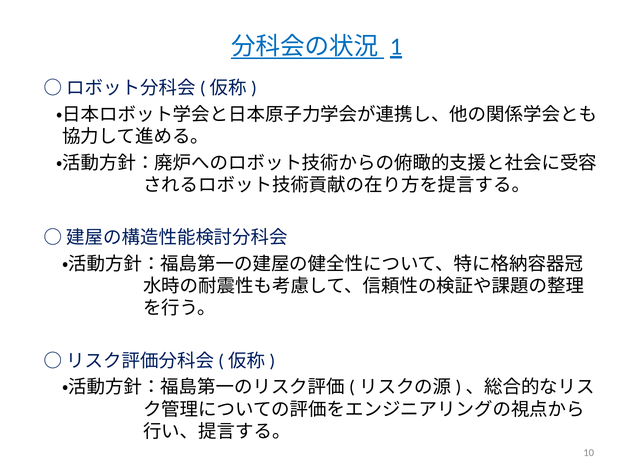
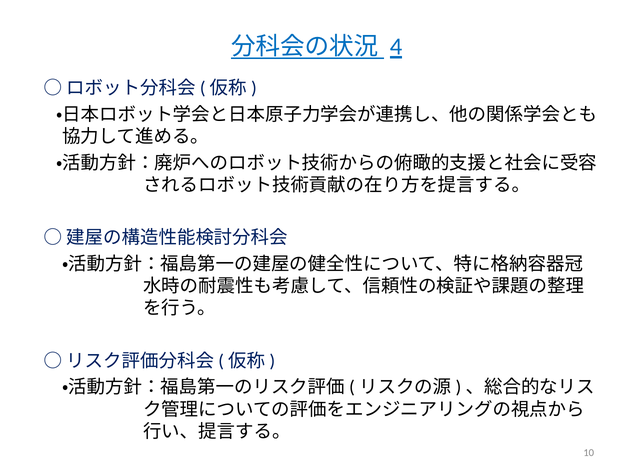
1: 1 -> 4
